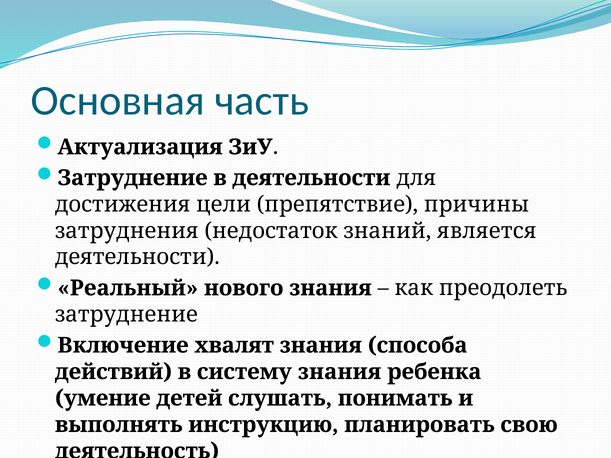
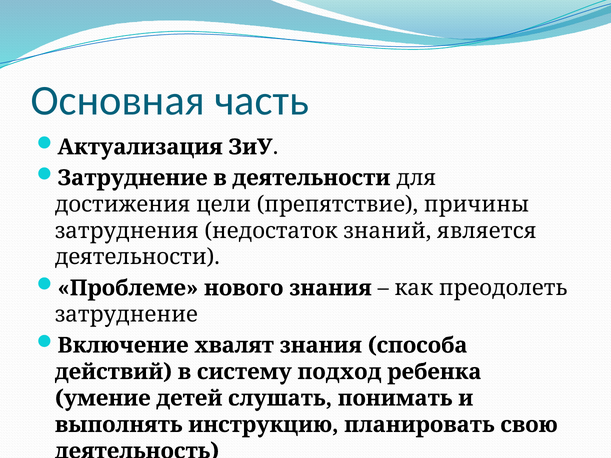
Реальный: Реальный -> Проблеме
систему знания: знания -> подход
